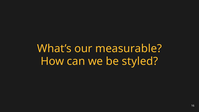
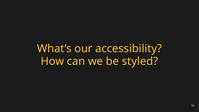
measurable: measurable -> accessibility
